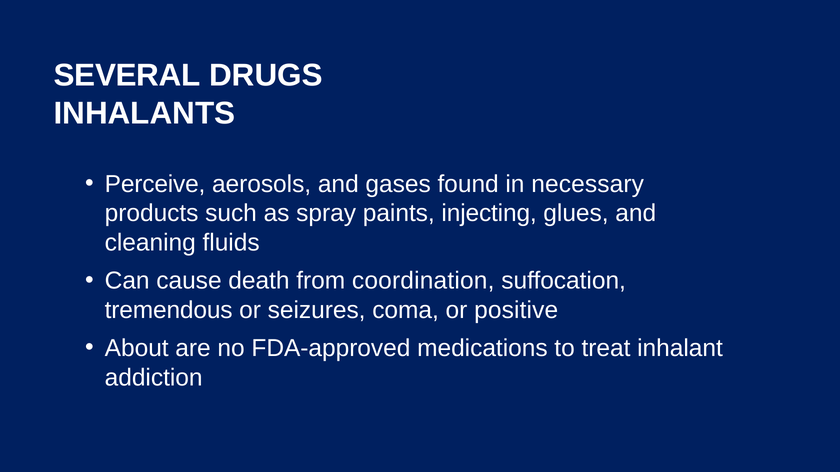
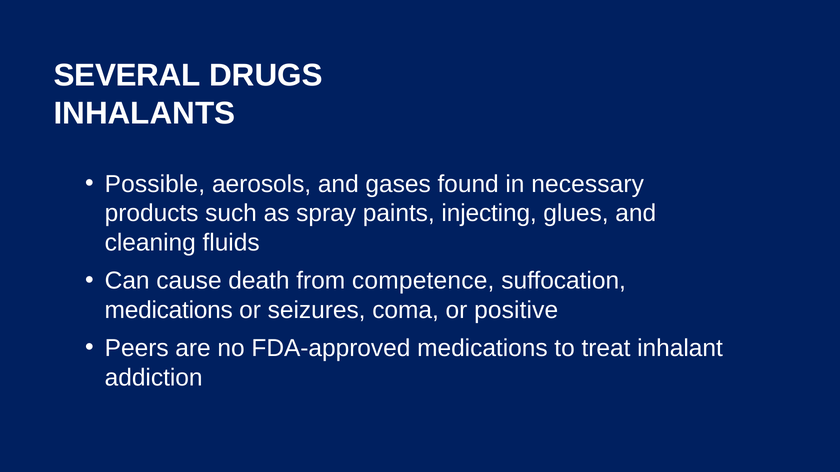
Perceive: Perceive -> Possible
coordination: coordination -> competence
tremendous at (169, 310): tremendous -> medications
About: About -> Peers
